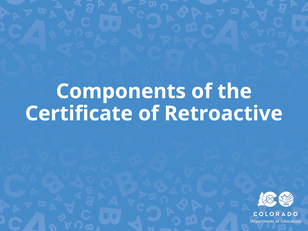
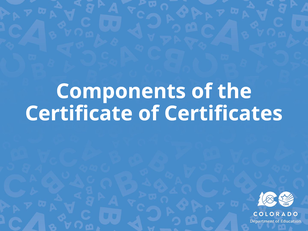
Retroactive: Retroactive -> Certificates
